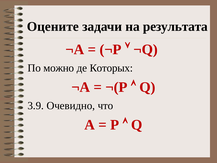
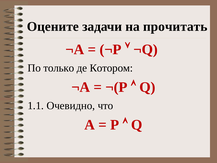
результата: результата -> прочитать
можно: можно -> только
Которых: Которых -> Котором
3.9: 3.9 -> 1.1
